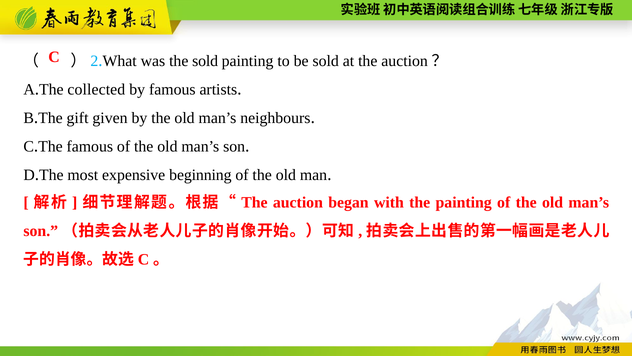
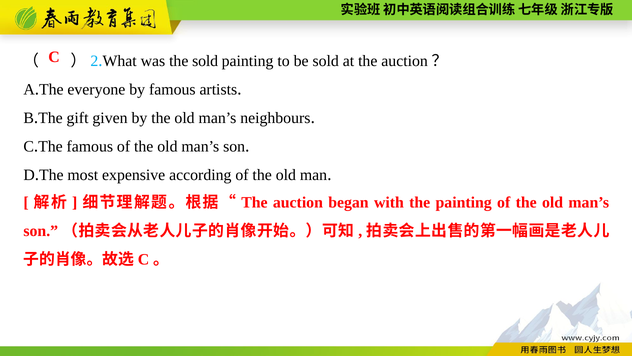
collected: collected -> everyone
beginning: beginning -> according
